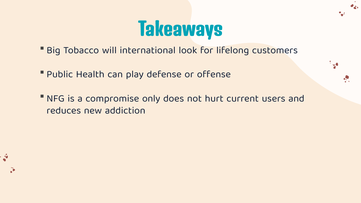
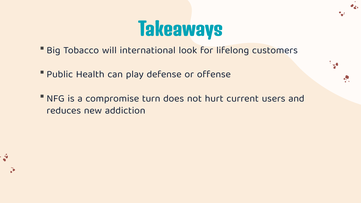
only: only -> turn
